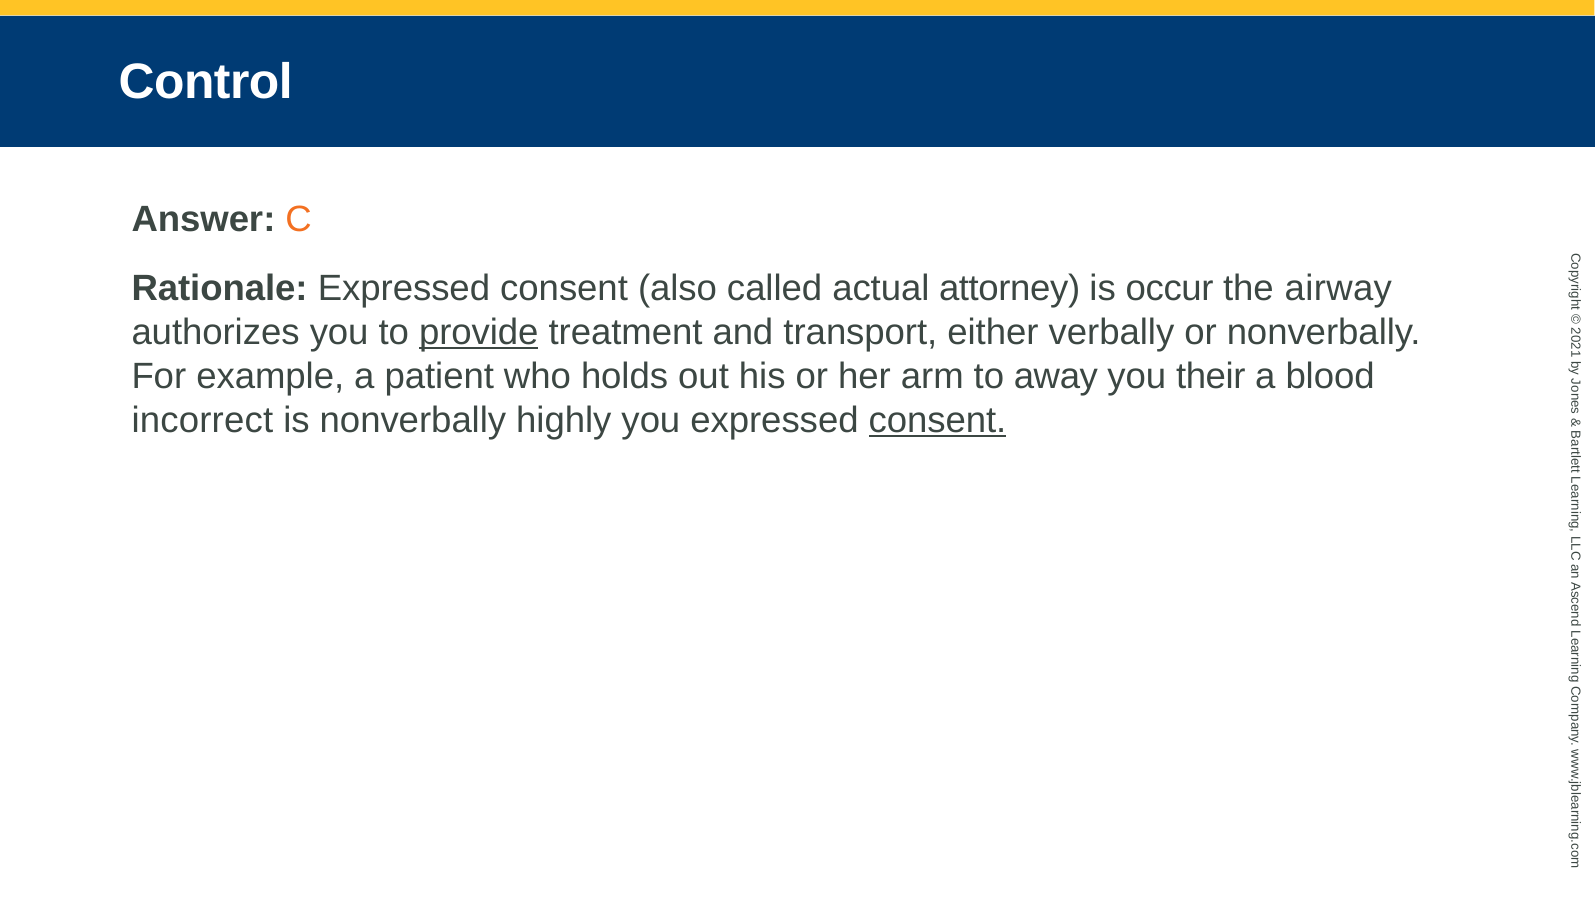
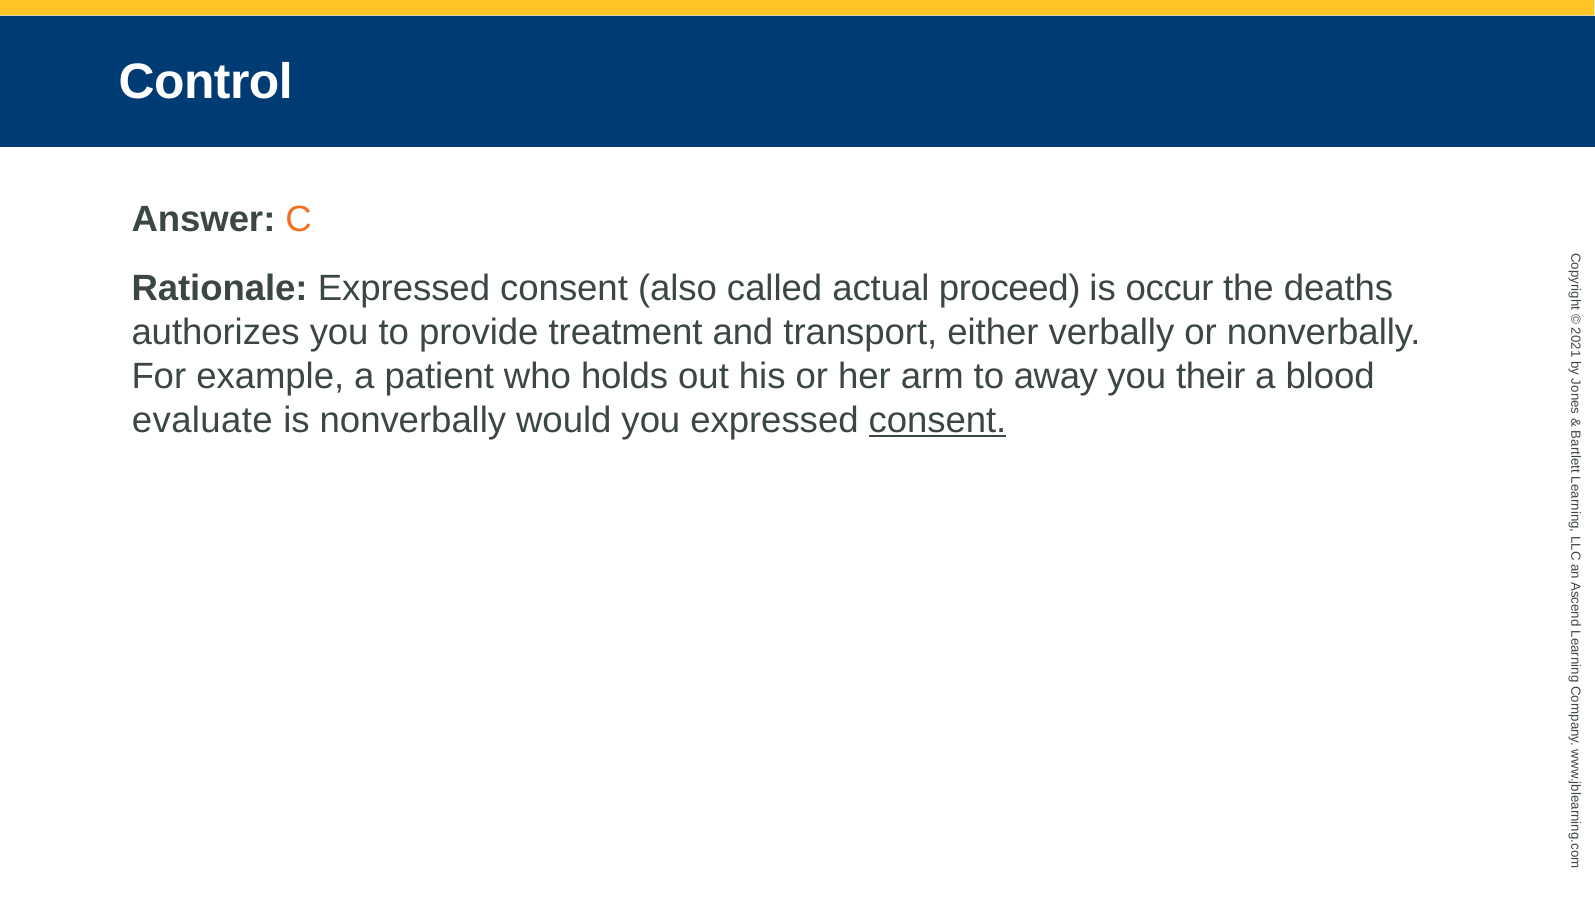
attorney: attorney -> proceed
airway: airway -> deaths
provide underline: present -> none
incorrect: incorrect -> evaluate
highly: highly -> would
